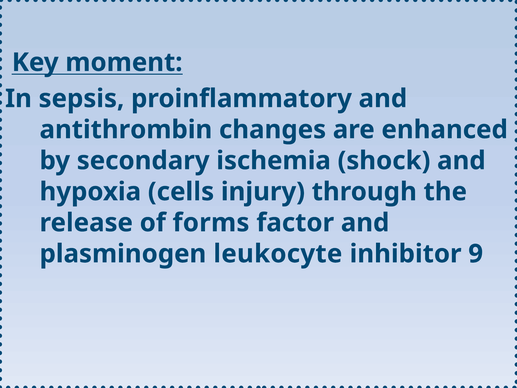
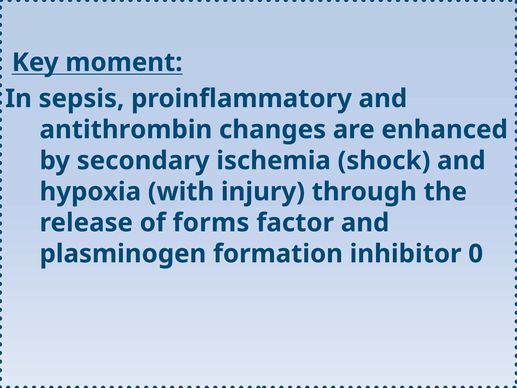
cells: cells -> with
leukocyte: leukocyte -> formation
9: 9 -> 0
